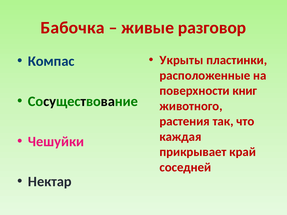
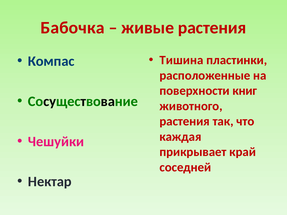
живые разговор: разговор -> растения
Укрыты: Укрыты -> Тишина
